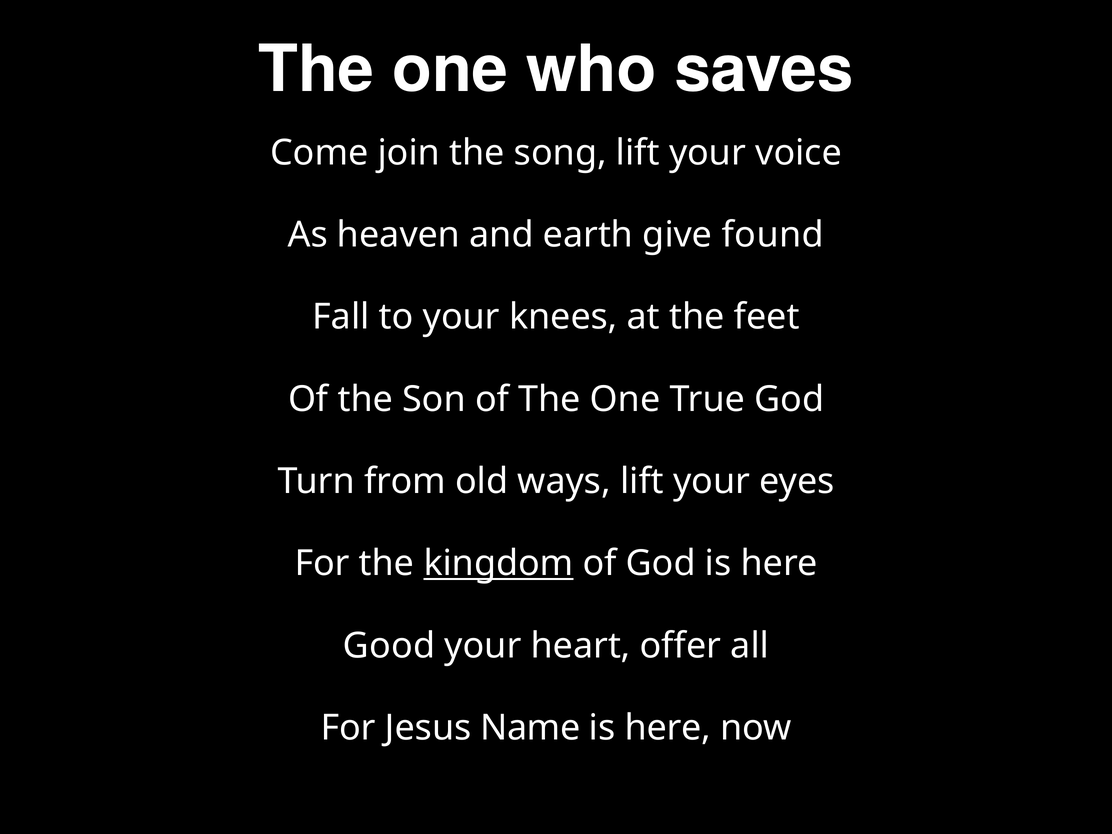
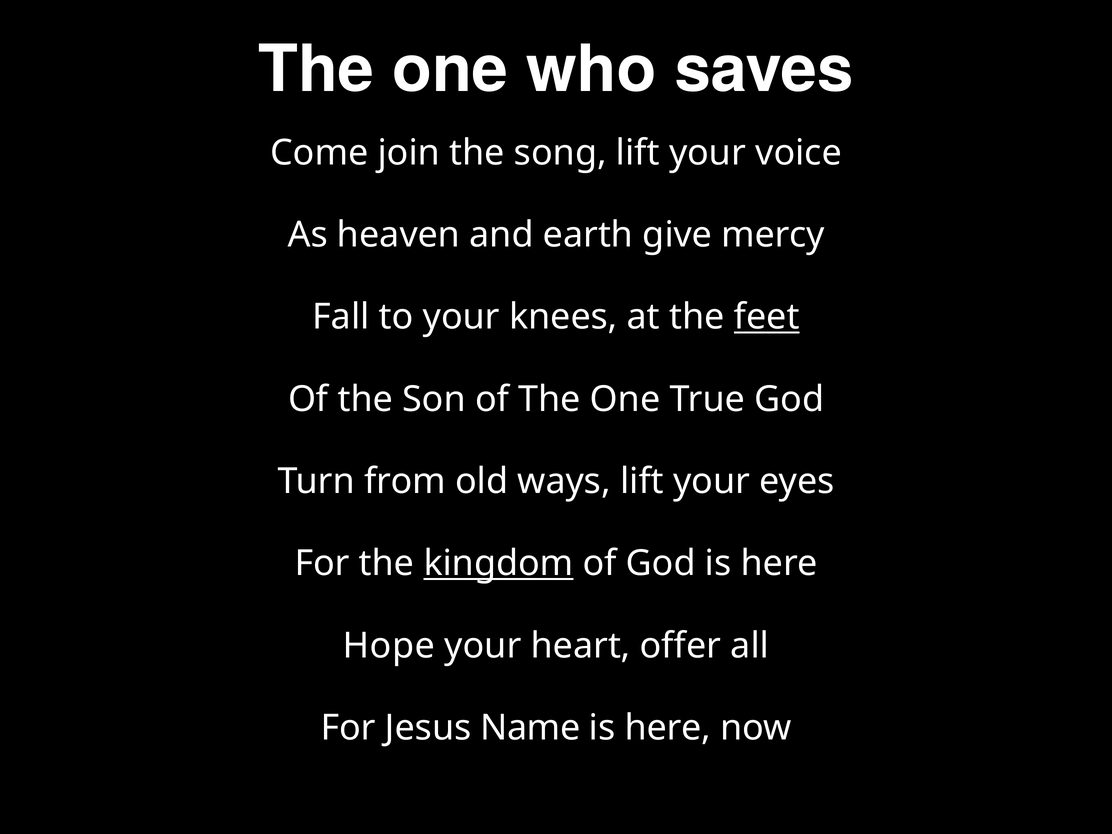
found: found -> mercy
feet underline: none -> present
Good: Good -> Hope
